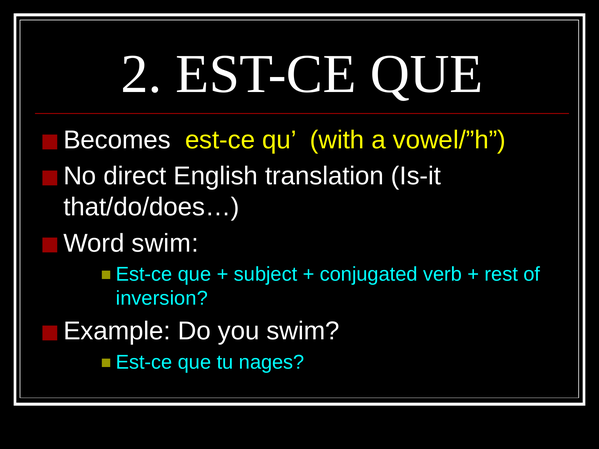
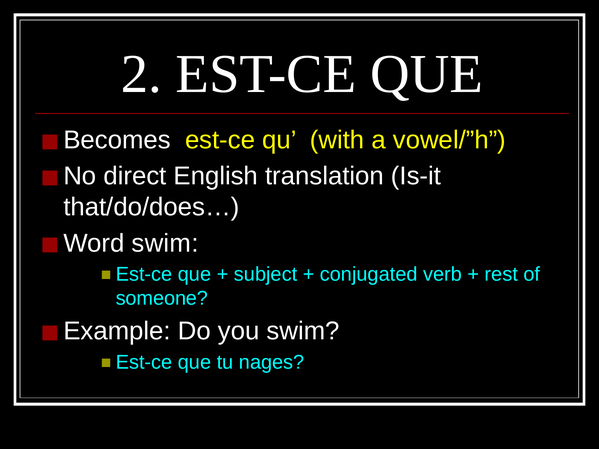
inversion: inversion -> someone
